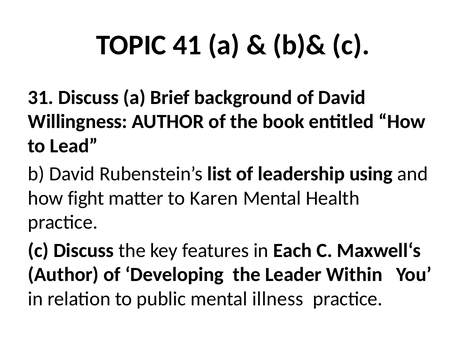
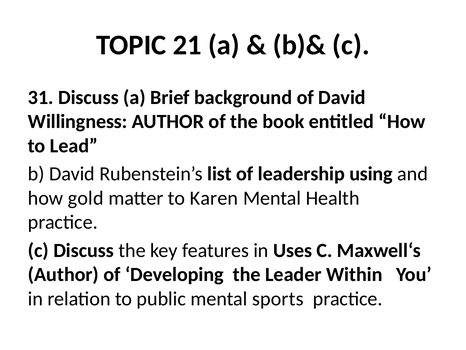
41: 41 -> 21
fight: fight -> gold
Each: Each -> Uses
illness: illness -> sports
